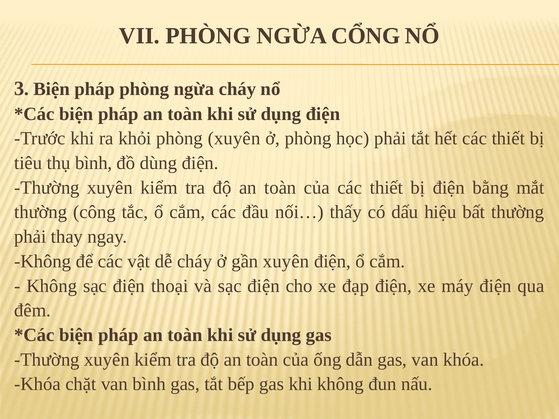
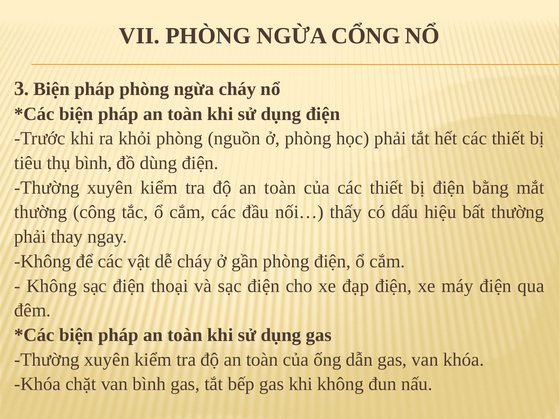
phòng xuyên: xuyên -> nguồn
gần xuyên: xuyên -> phòng
